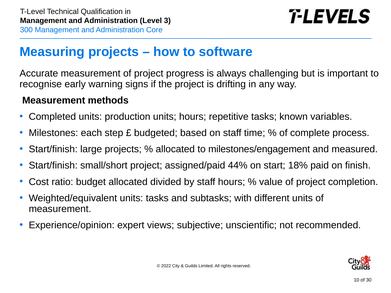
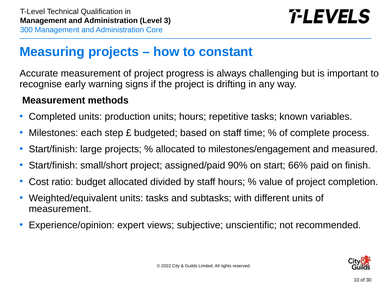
software: software -> constant
44%: 44% -> 90%
18%: 18% -> 66%
